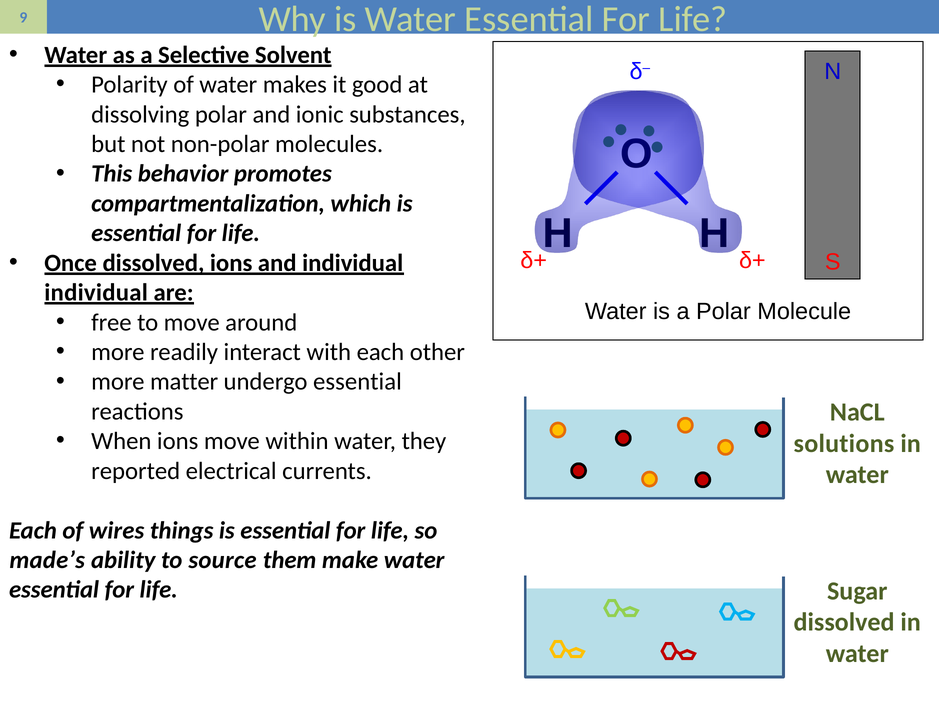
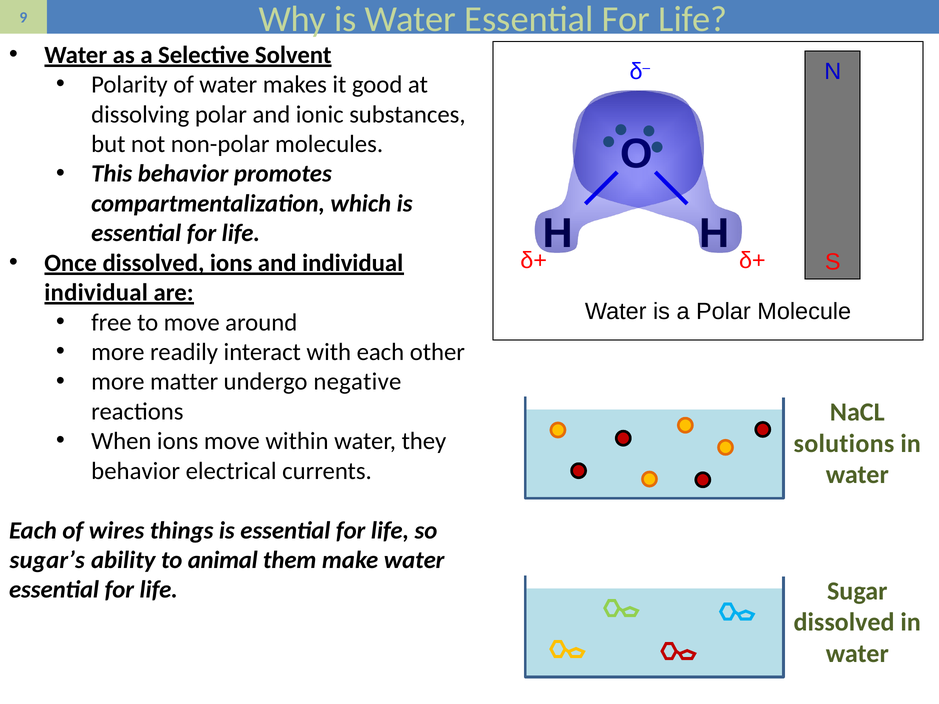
undergo essential: essential -> negative
reported at (136, 471): reported -> behavior
made’s: made’s -> sugar’s
source: source -> animal
